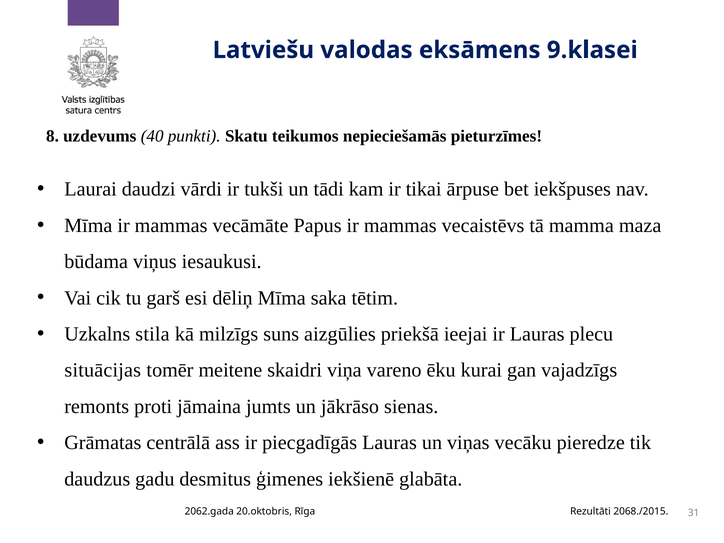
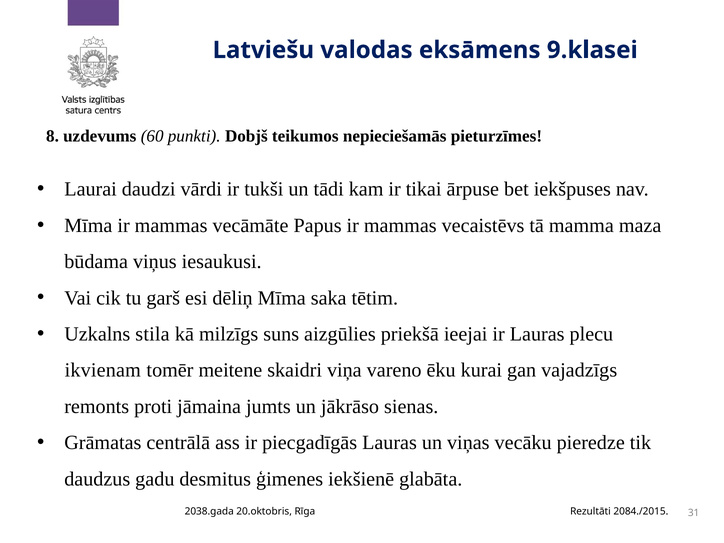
40: 40 -> 60
Skatu: Skatu -> Dobjš
situācijas: situācijas -> ikvienam
2062.gada: 2062.gada -> 2038.gada
2068./2015: 2068./2015 -> 2084./2015
